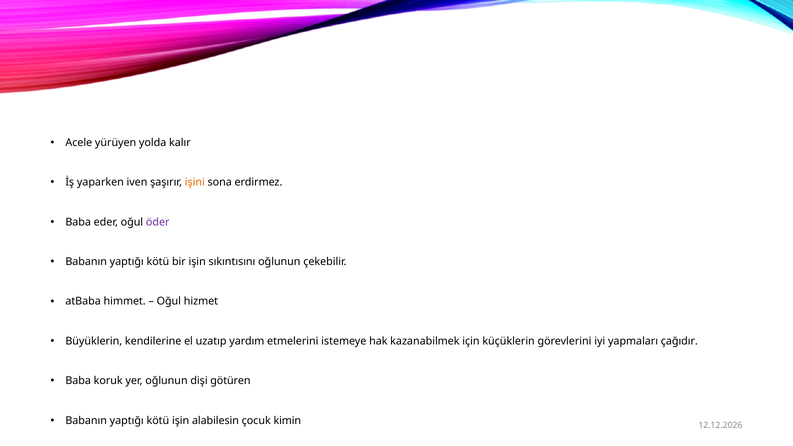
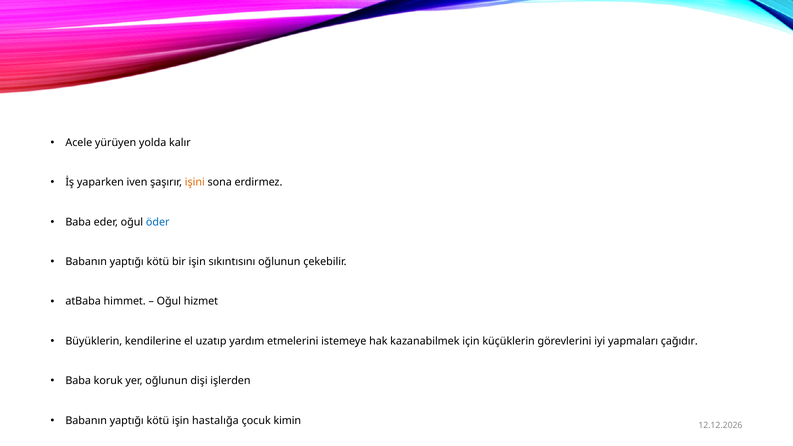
öder colour: purple -> blue
götüren: götüren -> işlerden
alabilesin: alabilesin -> hastalığa
